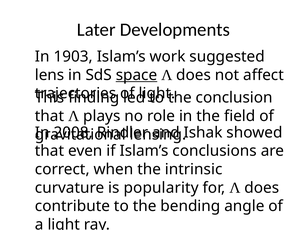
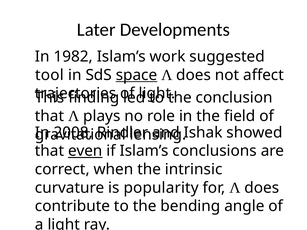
1903: 1903 -> 1982
lens: lens -> tool
even underline: none -> present
